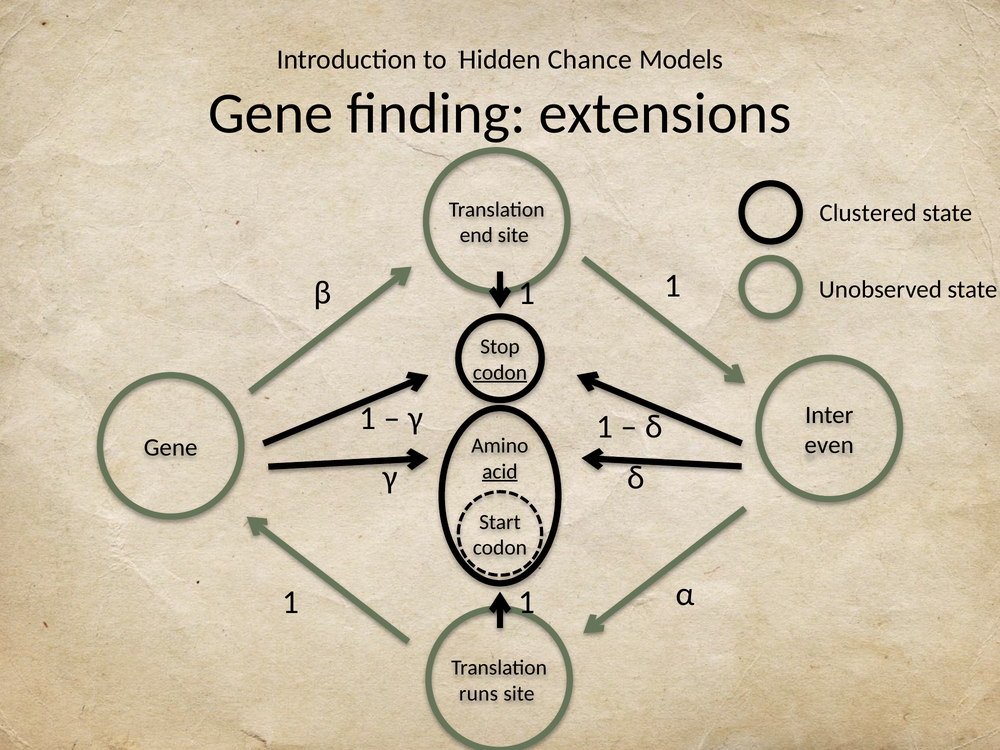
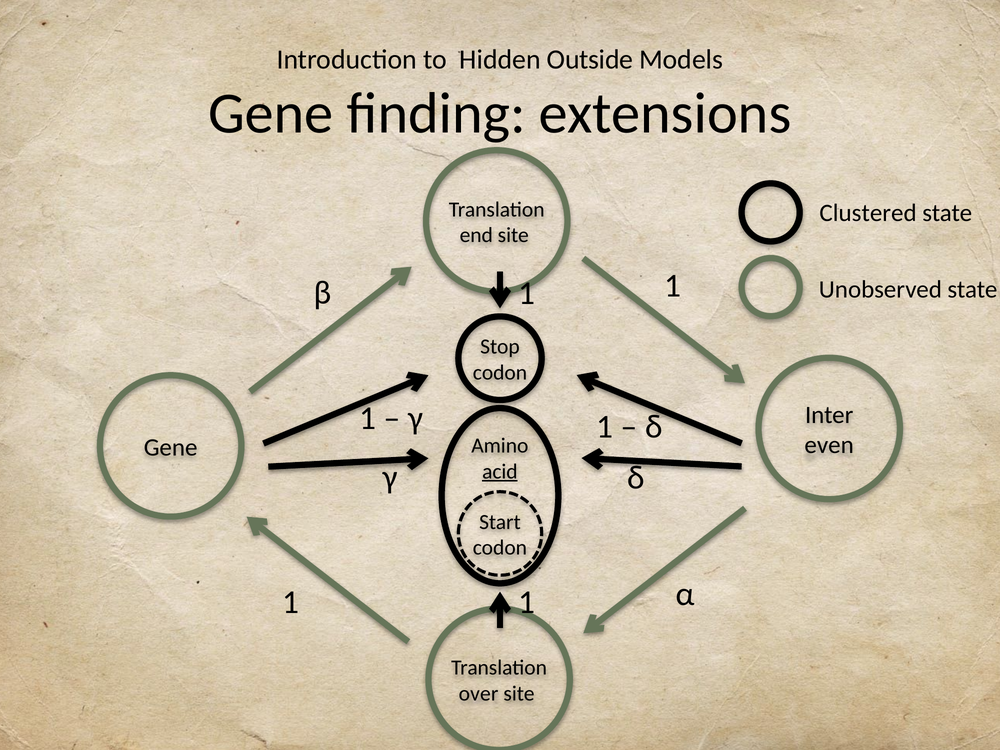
Chance: Chance -> Outside
codon at (500, 373) underline: present -> none
runs: runs -> over
